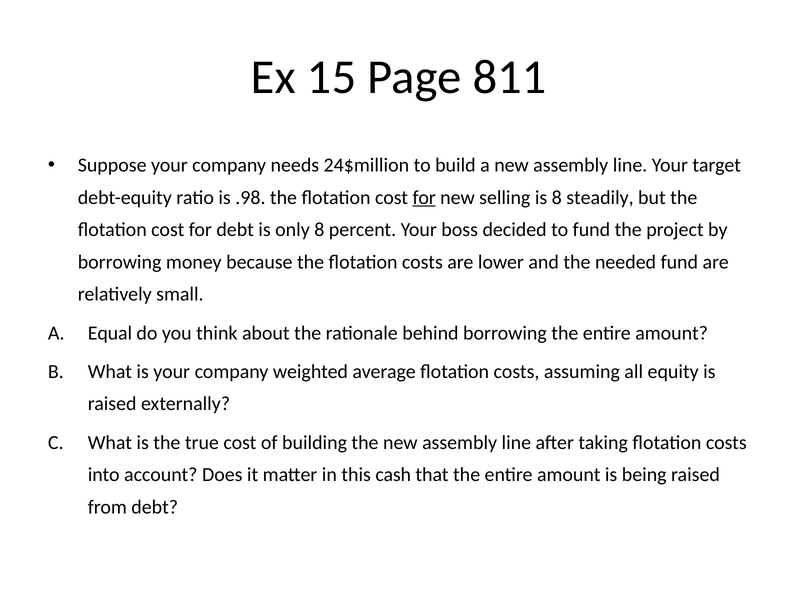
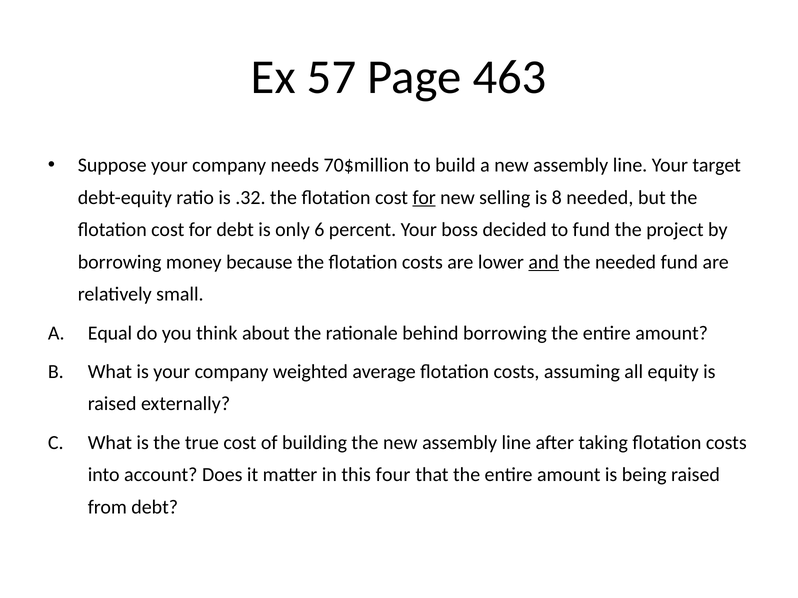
15: 15 -> 57
811: 811 -> 463
24$million: 24$million -> 70$million
.98: .98 -> .32
8 steadily: steadily -> needed
only 8: 8 -> 6
and underline: none -> present
cash: cash -> four
